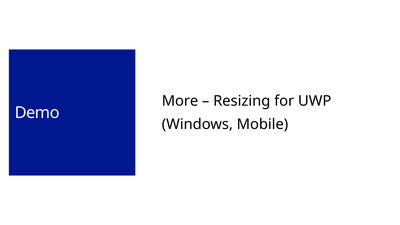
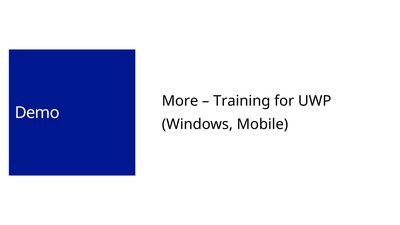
Resizing: Resizing -> Training
